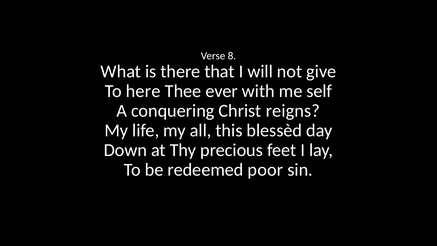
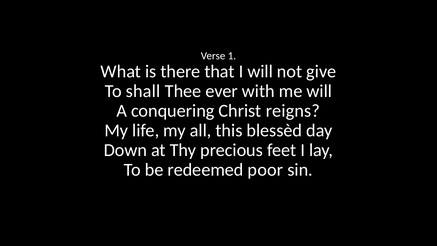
8: 8 -> 1
here: here -> shall
me self: self -> will
